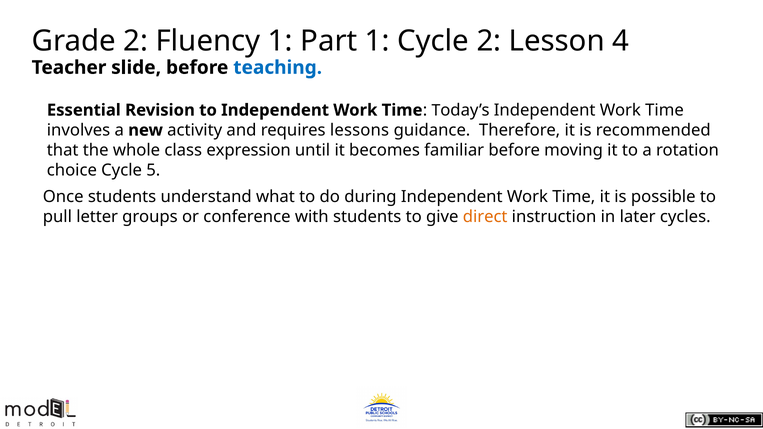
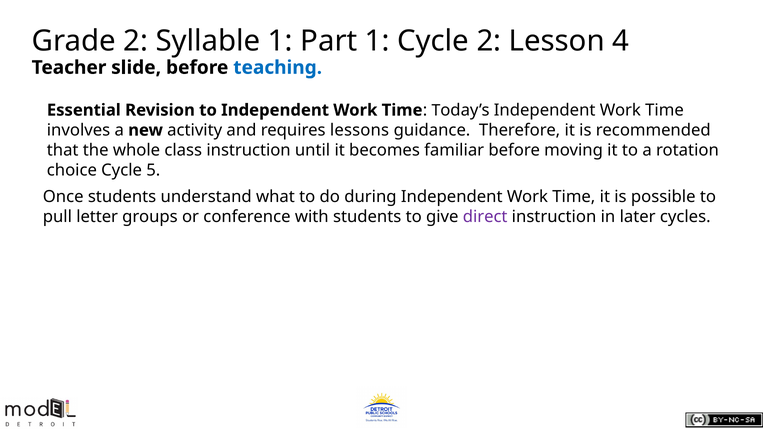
Fluency: Fluency -> Syllable
class expression: expression -> instruction
direct colour: orange -> purple
